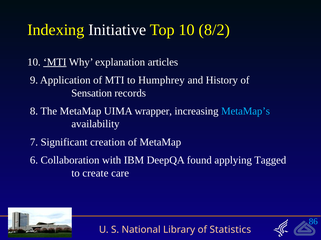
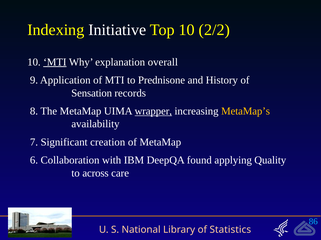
8/2: 8/2 -> 2/2
articles: articles -> overall
Humphrey: Humphrey -> Prednisone
wrapper underline: none -> present
MetaMap’s colour: light blue -> yellow
Tagged: Tagged -> Quality
create: create -> across
